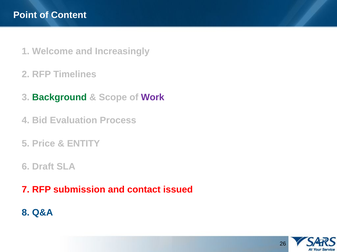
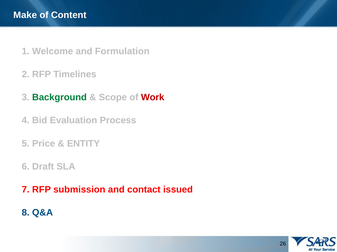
Point: Point -> Make
Increasingly: Increasingly -> Formulation
Work colour: purple -> red
